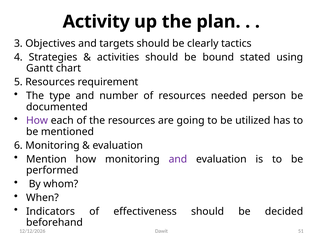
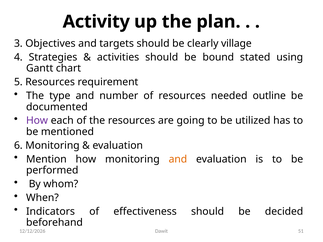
tactics: tactics -> village
person: person -> outline
and at (178, 159) colour: purple -> orange
